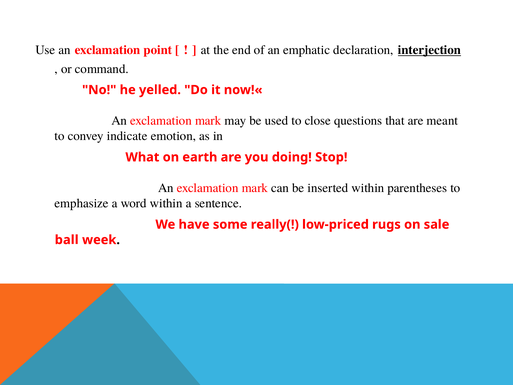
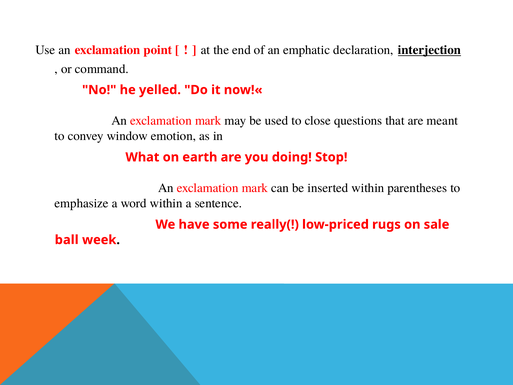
indicate: indicate -> window
